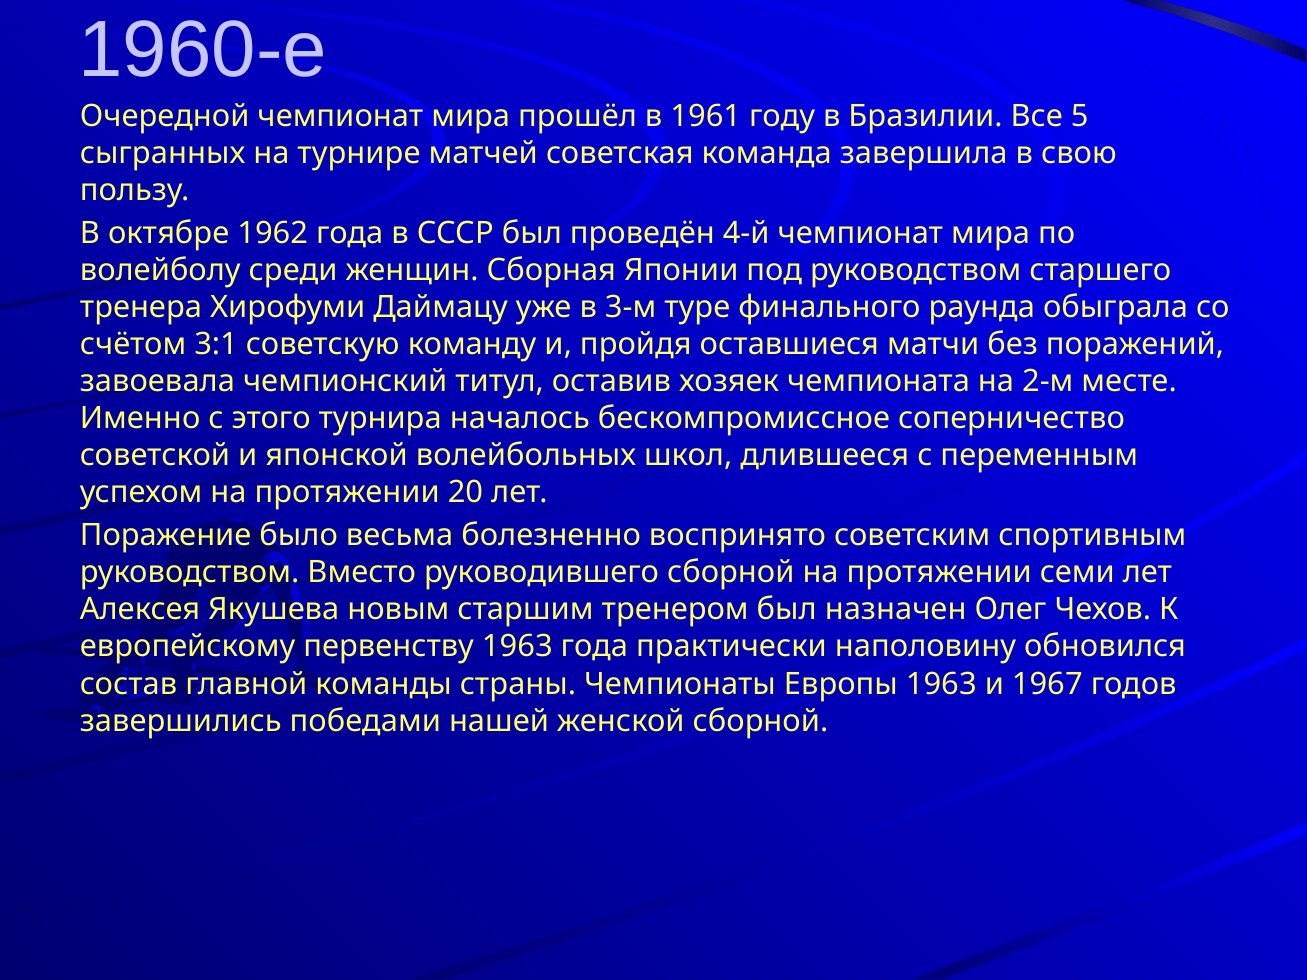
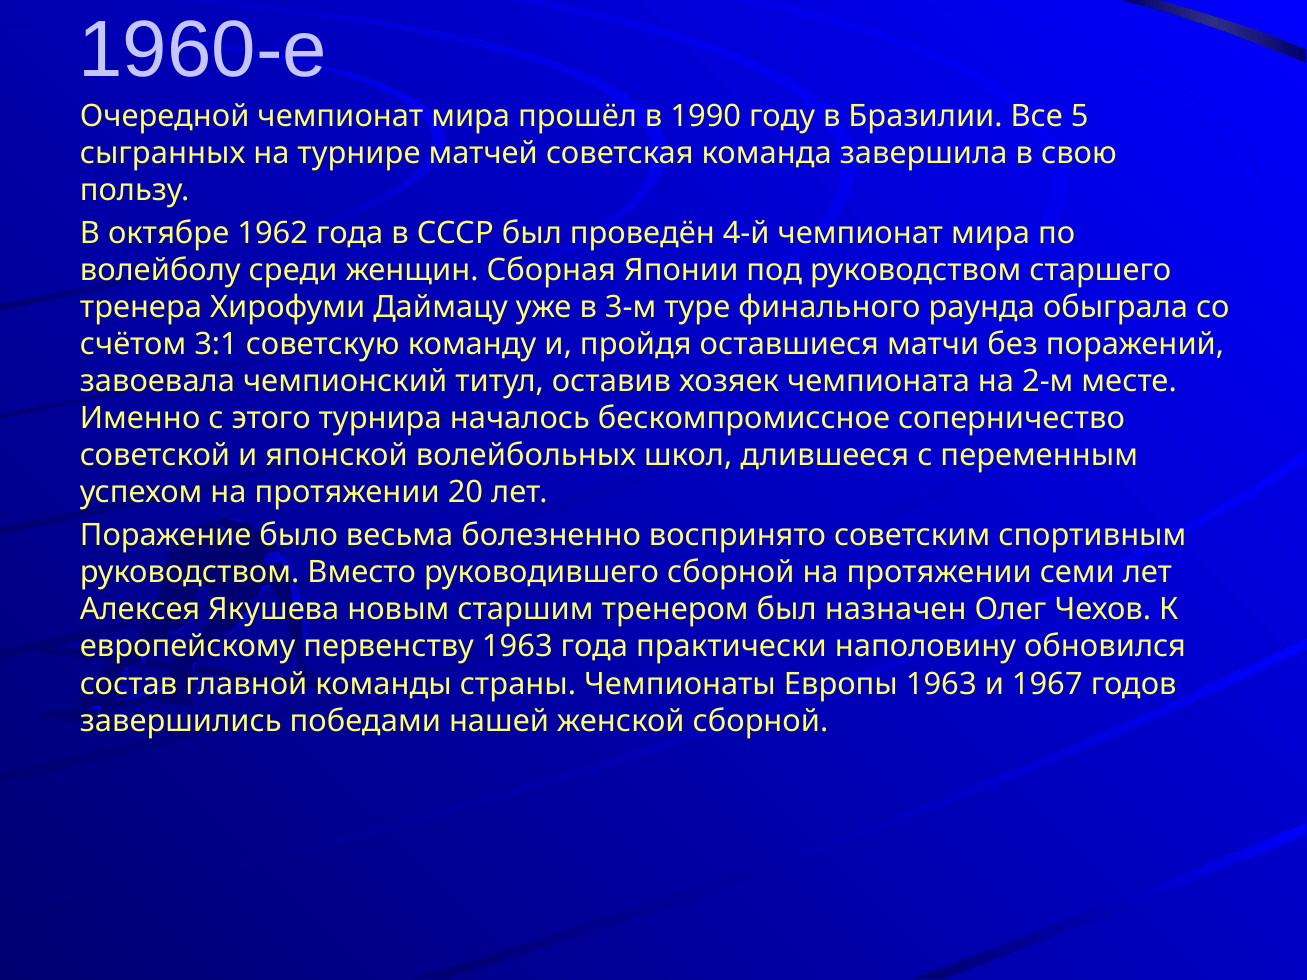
1961: 1961 -> 1990
